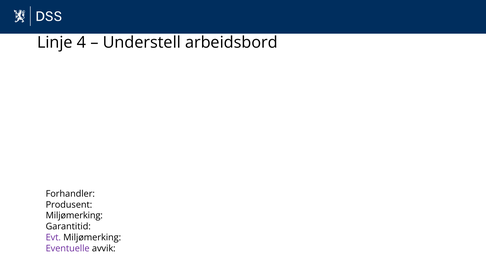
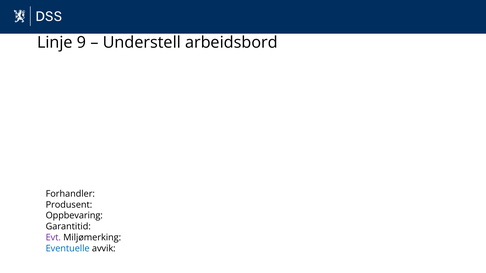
4: 4 -> 9
Miljømerking at (74, 216): Miljømerking -> Oppbevaring
Eventuelle colour: purple -> blue
